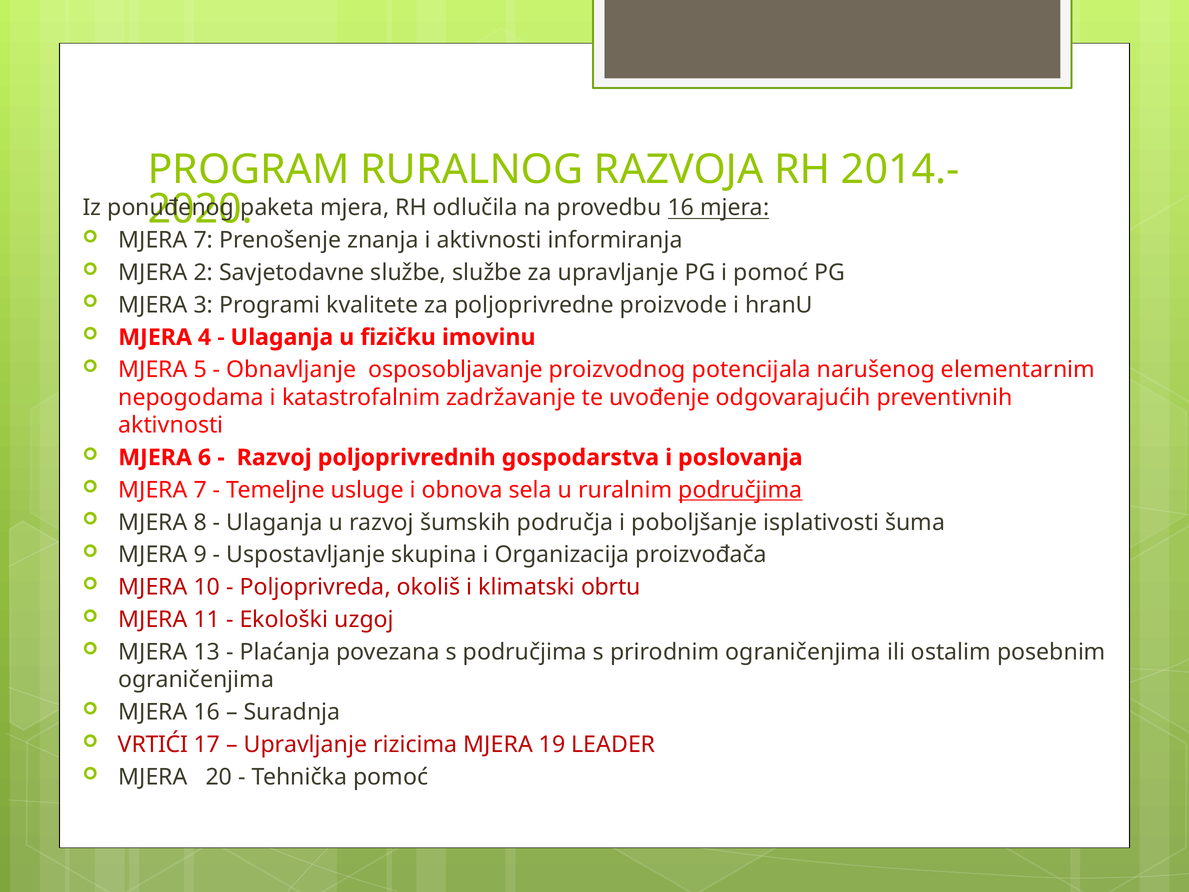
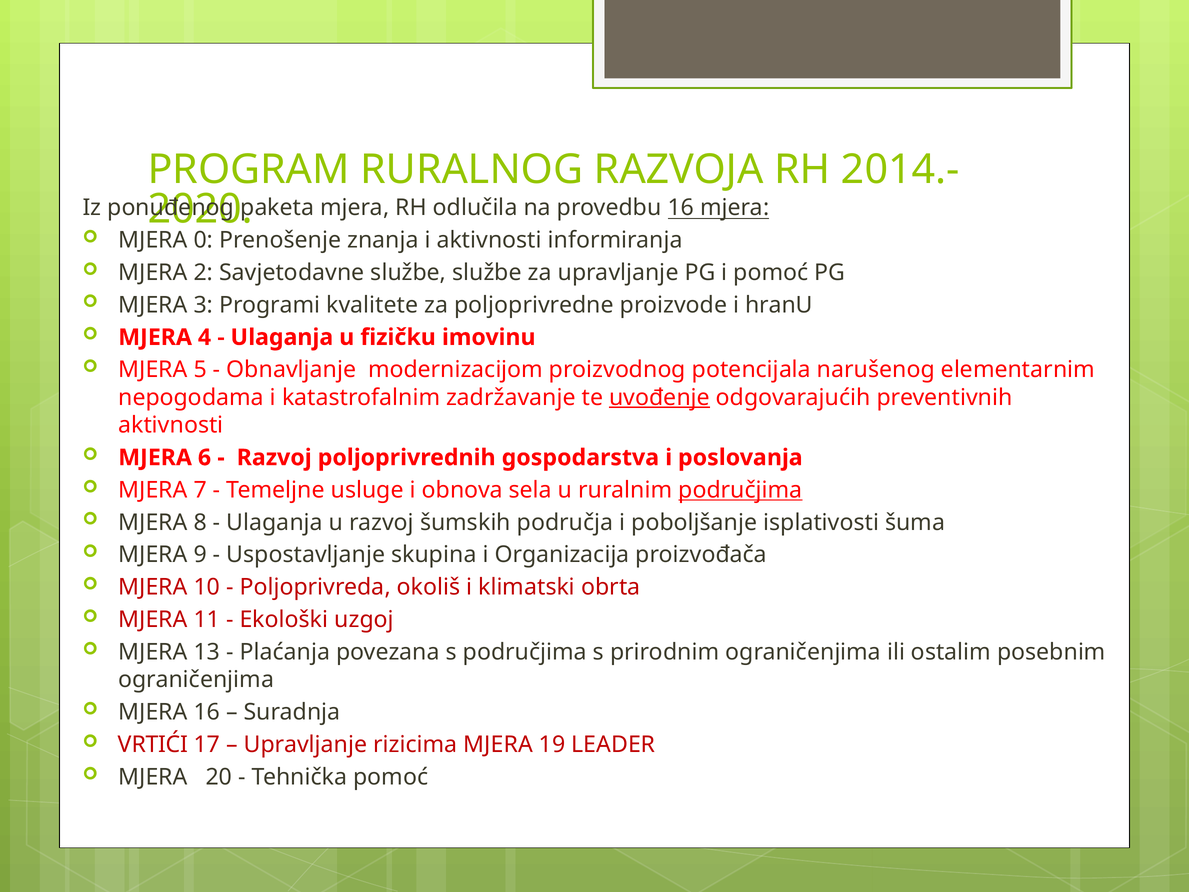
7 at (203, 240): 7 -> 0
osposobljavanje: osposobljavanje -> modernizacijom
uvođenje underline: none -> present
obrtu: obrtu -> obrta
